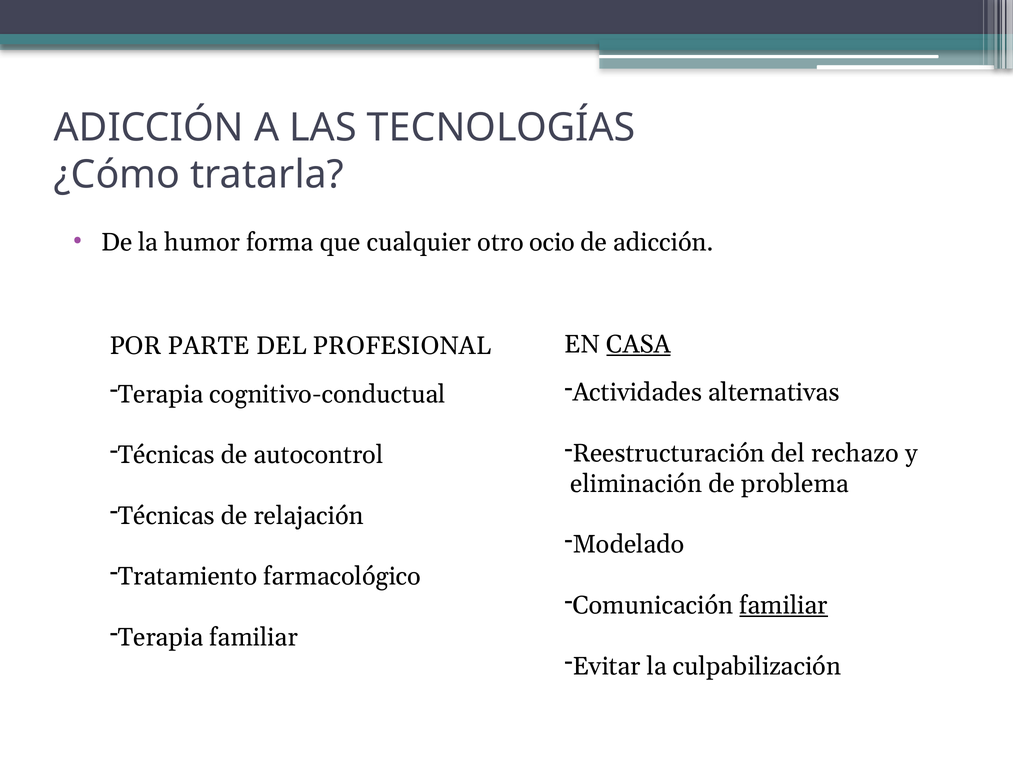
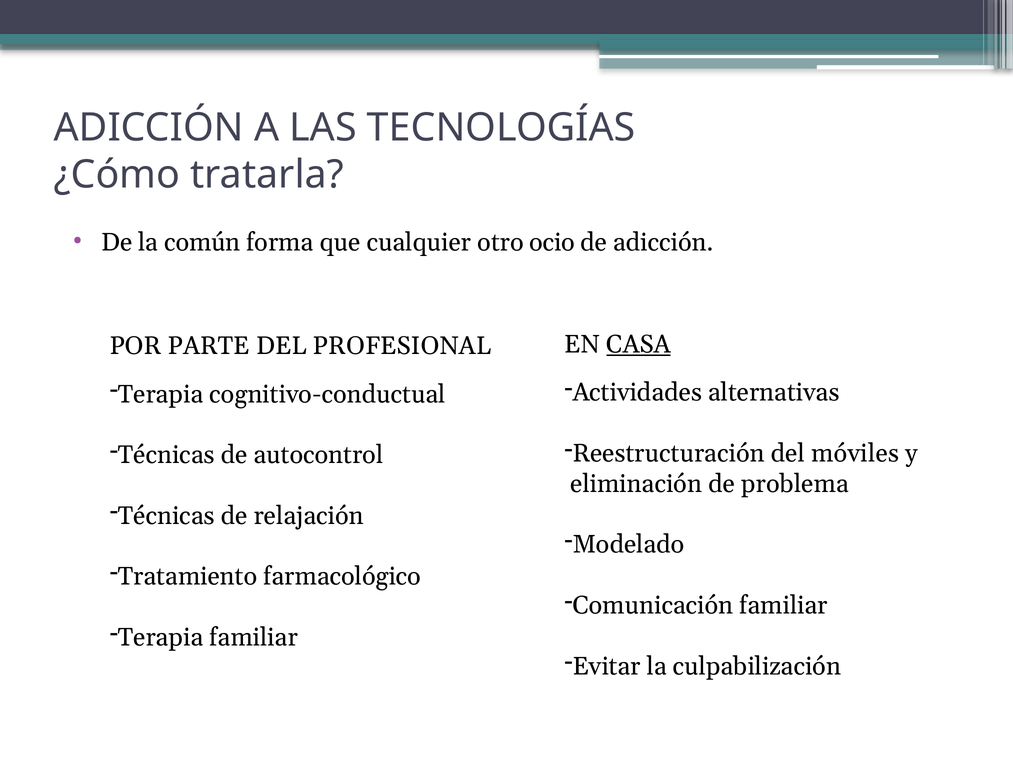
humor: humor -> común
rechazo: rechazo -> móviles
familiar at (784, 605) underline: present -> none
